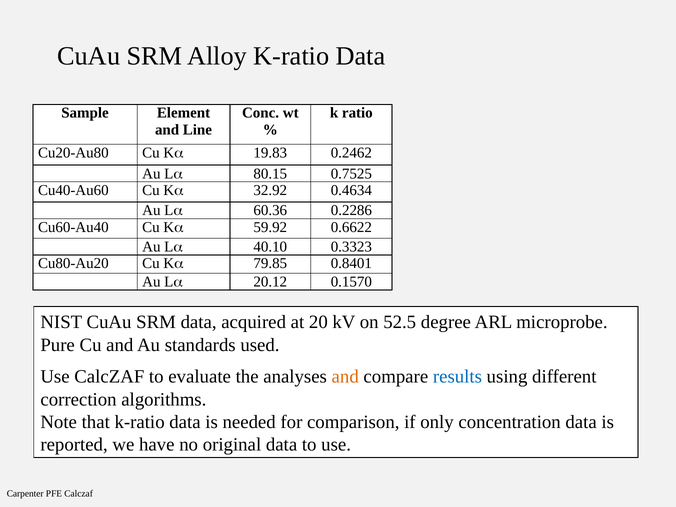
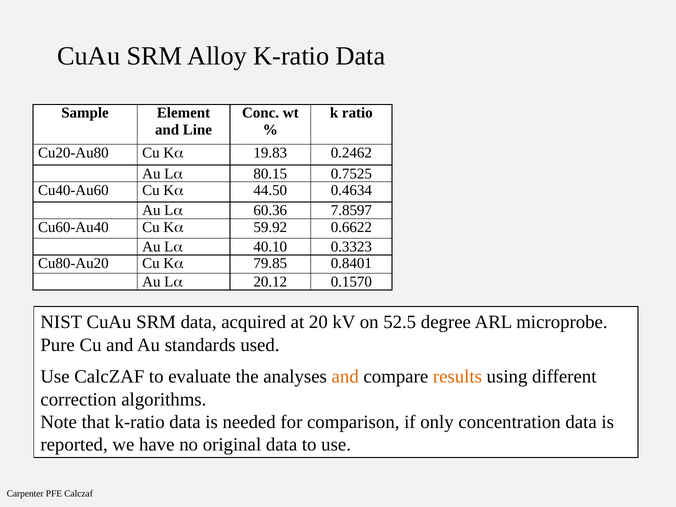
32.92: 32.92 -> 44.50
0.2286: 0.2286 -> 7.8597
results colour: blue -> orange
